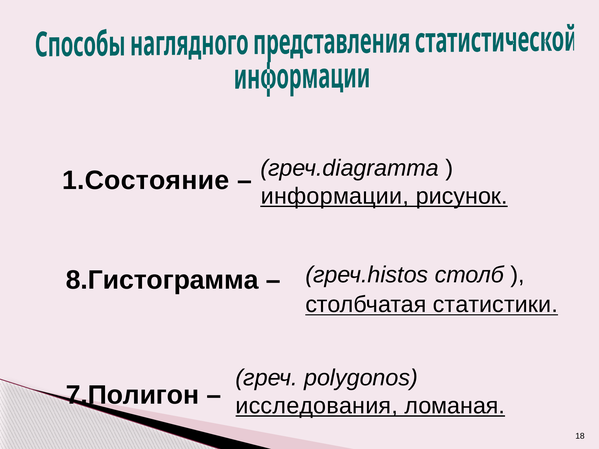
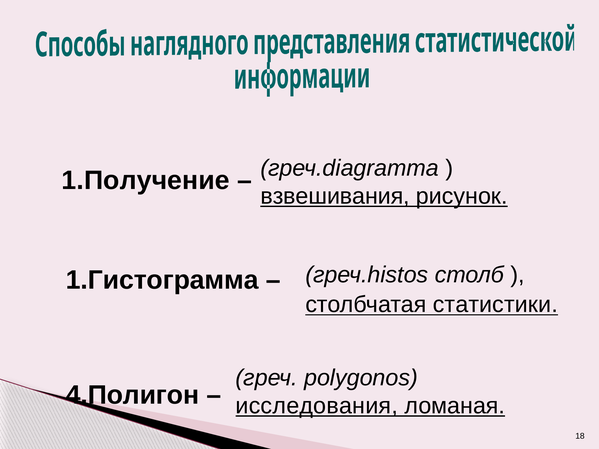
1.Состояние: 1.Состояние -> 1.Получение
информации: информации -> взвешивания
8.Гистограмма: 8.Гистограмма -> 1.Гистограмма
7.Полигон: 7.Полигон -> 4.Полигон
